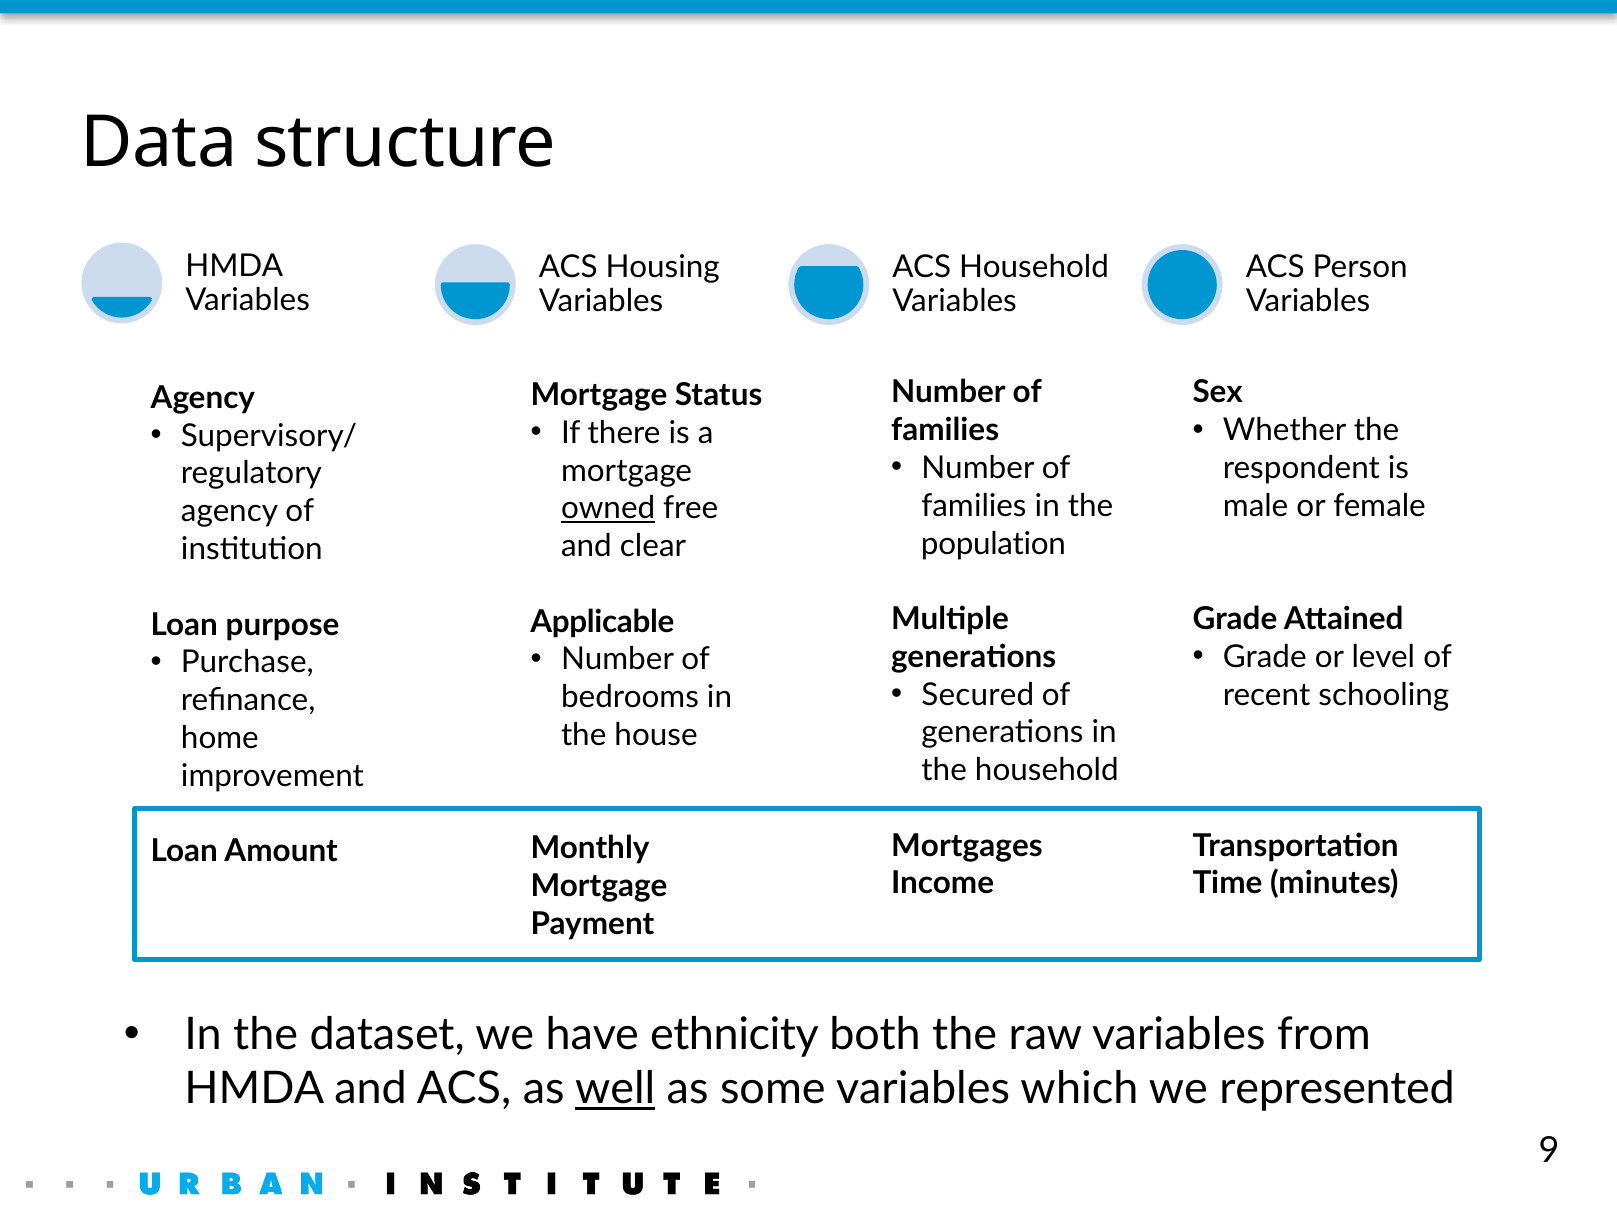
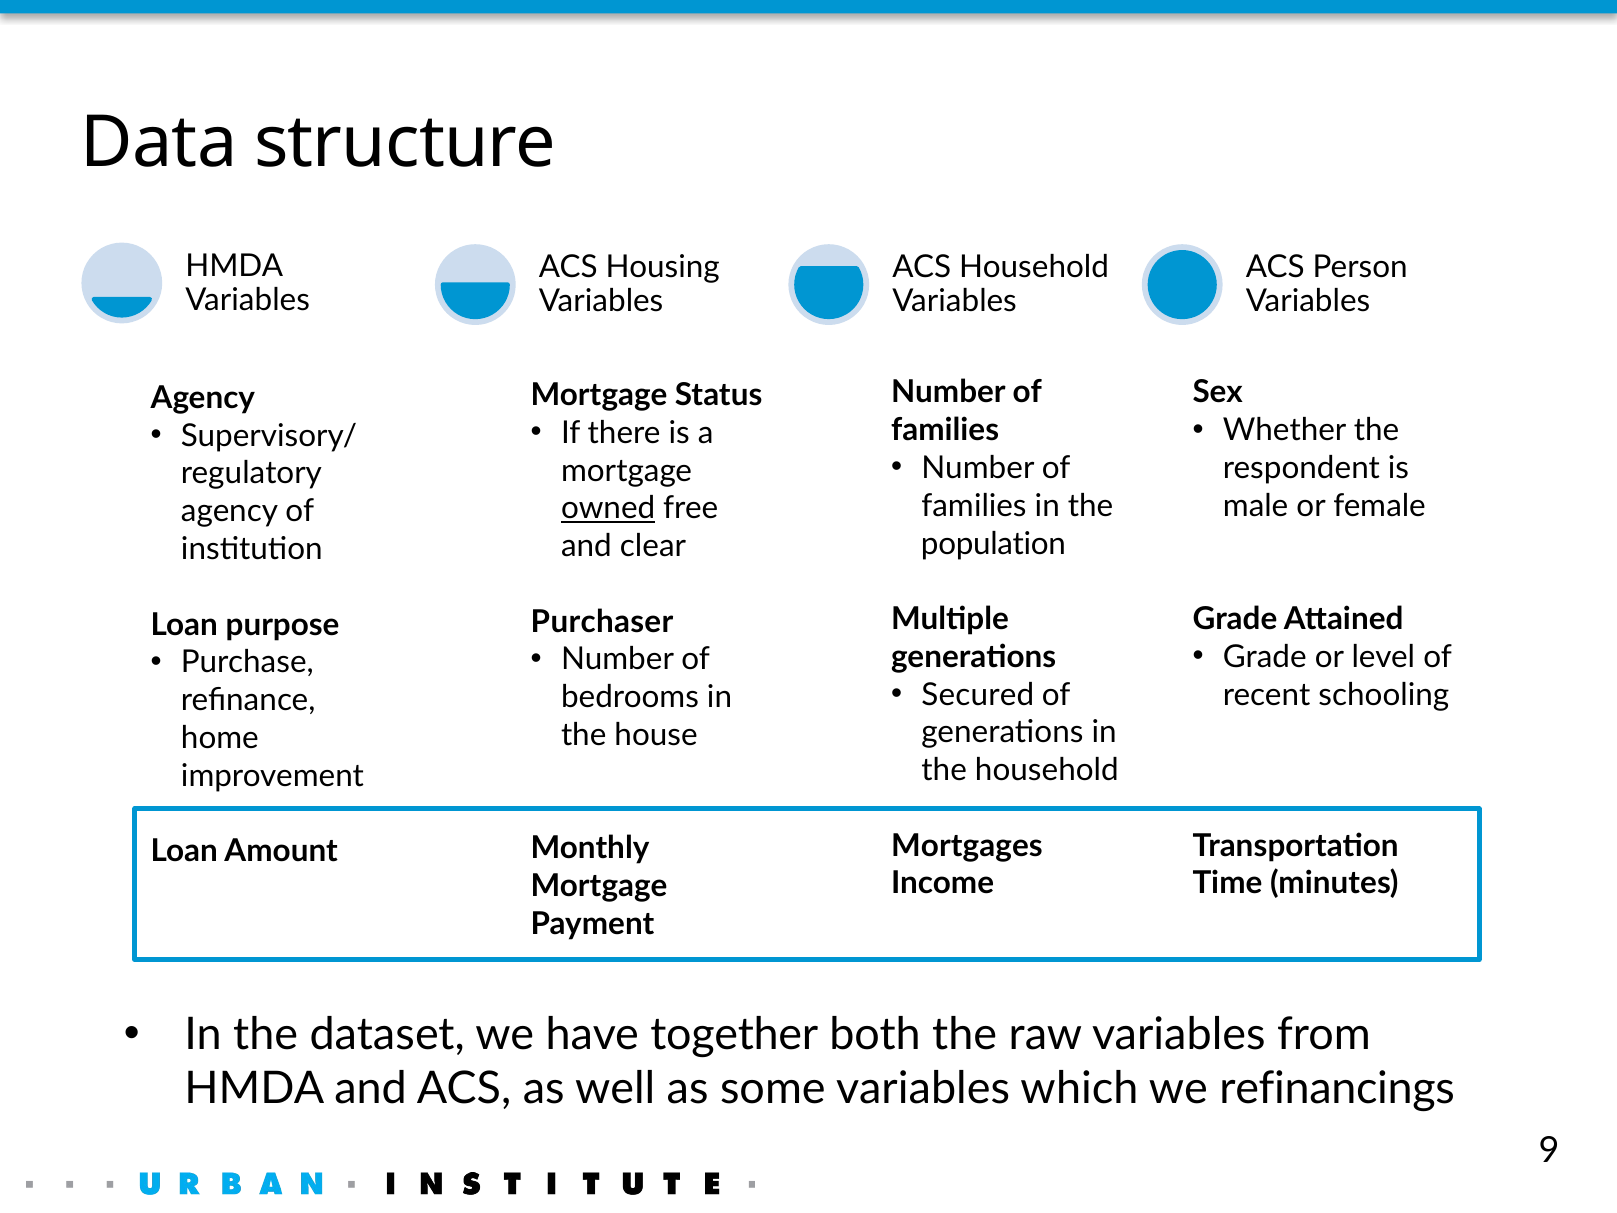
Applicable: Applicable -> Purchaser
ethnicity: ethnicity -> together
well underline: present -> none
represented: represented -> refinancings
